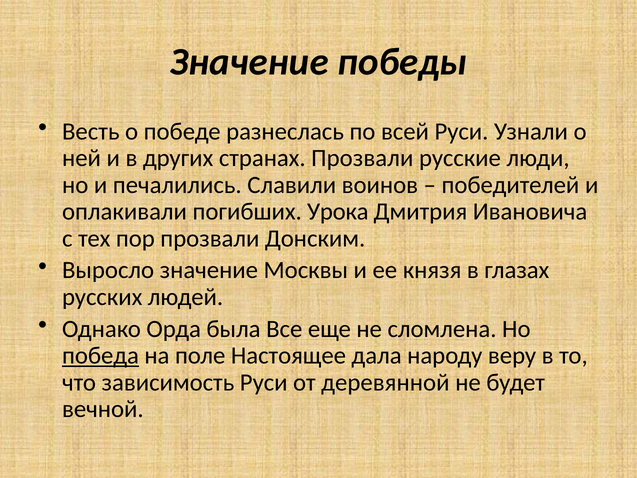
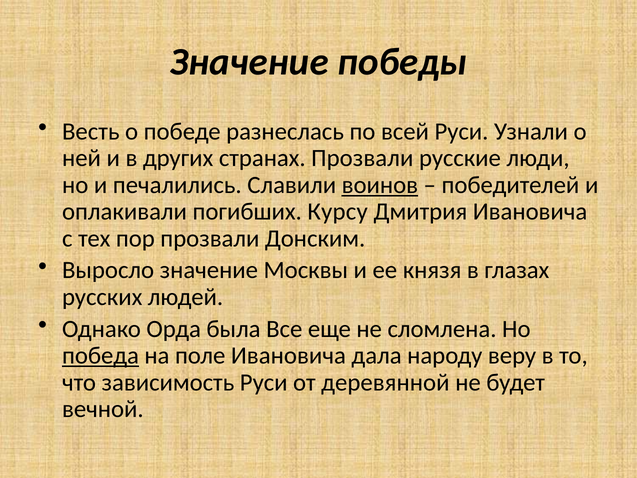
воинов underline: none -> present
Урока: Урока -> Курсу
поле Настоящее: Настоящее -> Ивановича
